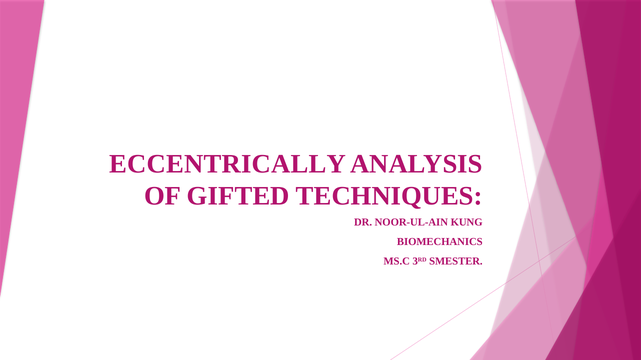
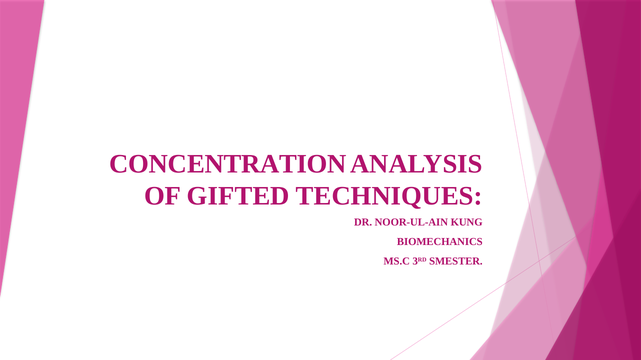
ECCENTRICALLY: ECCENTRICALLY -> CONCENTRATION
